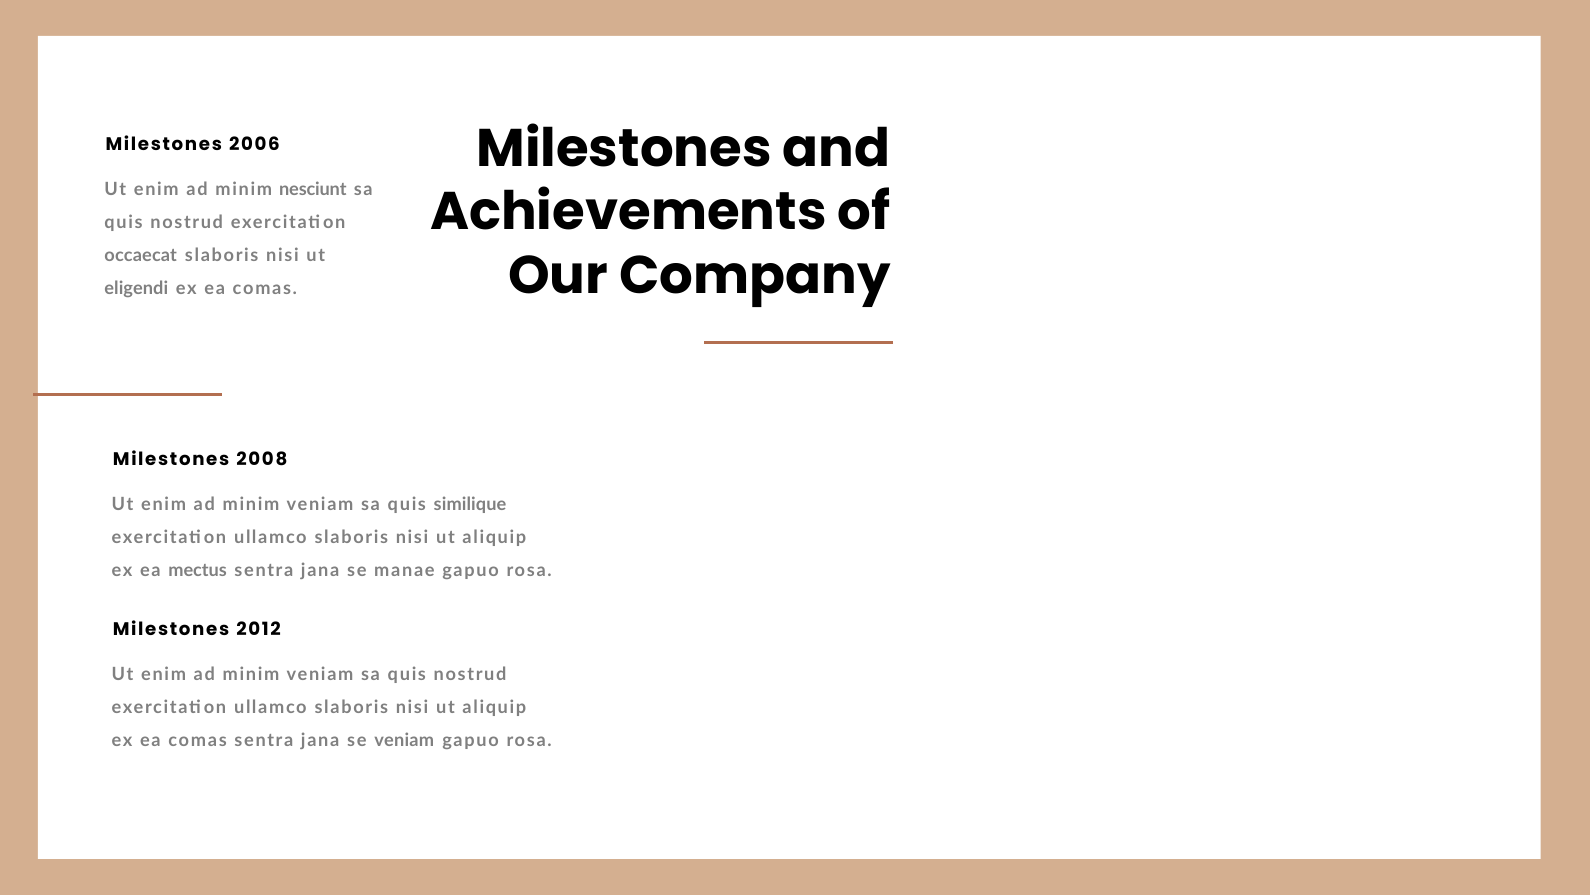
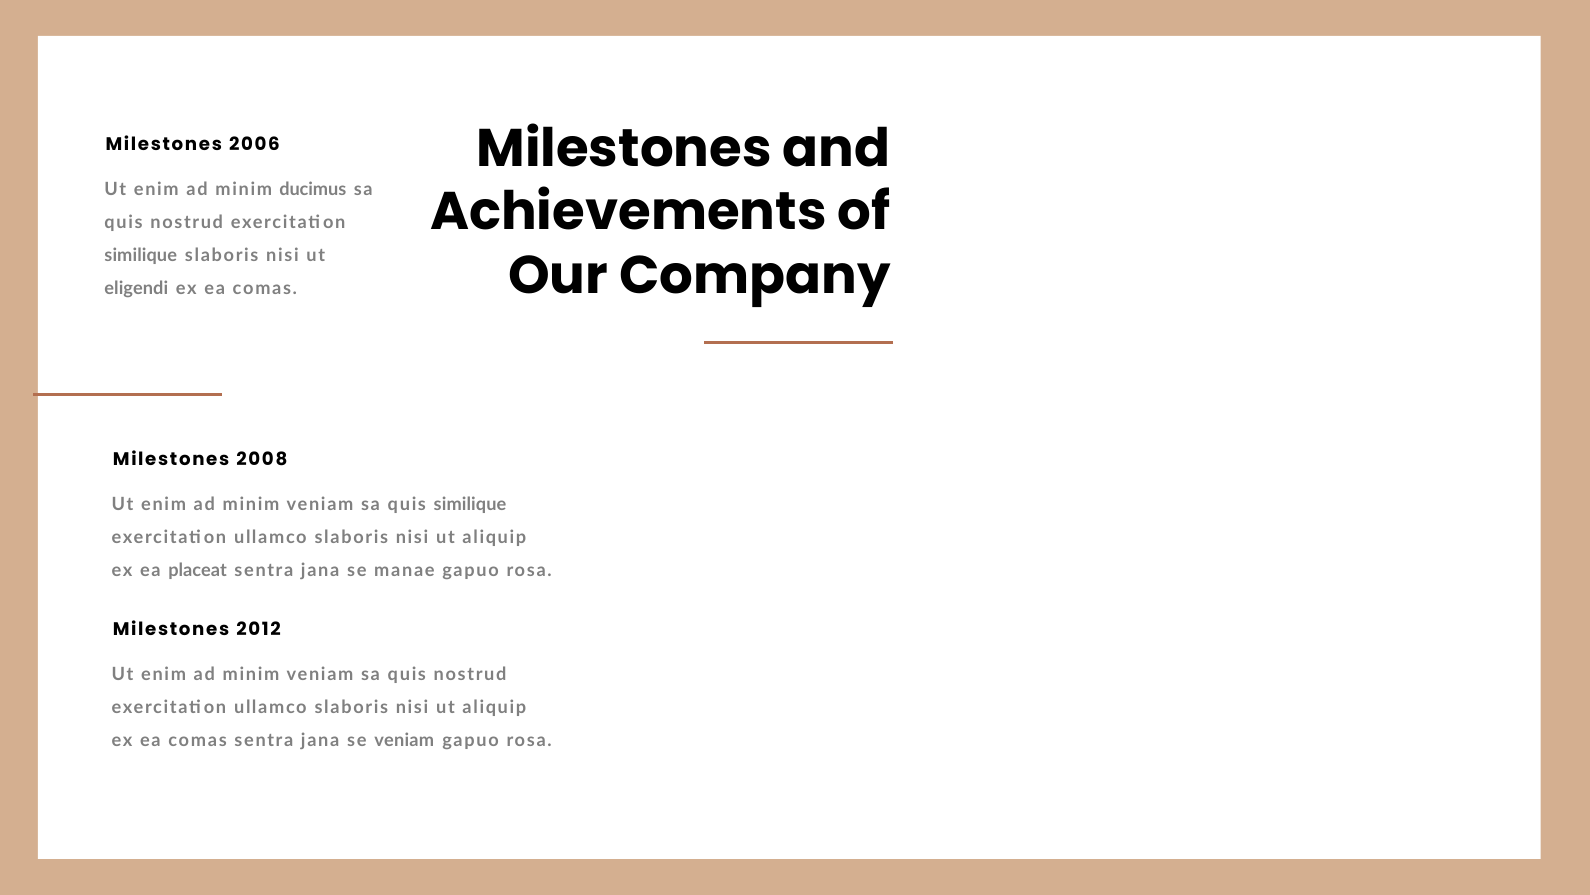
nesciunt: nesciunt -> ducimus
occaecat at (141, 255): occaecat -> similique
mectus: mectus -> placeat
